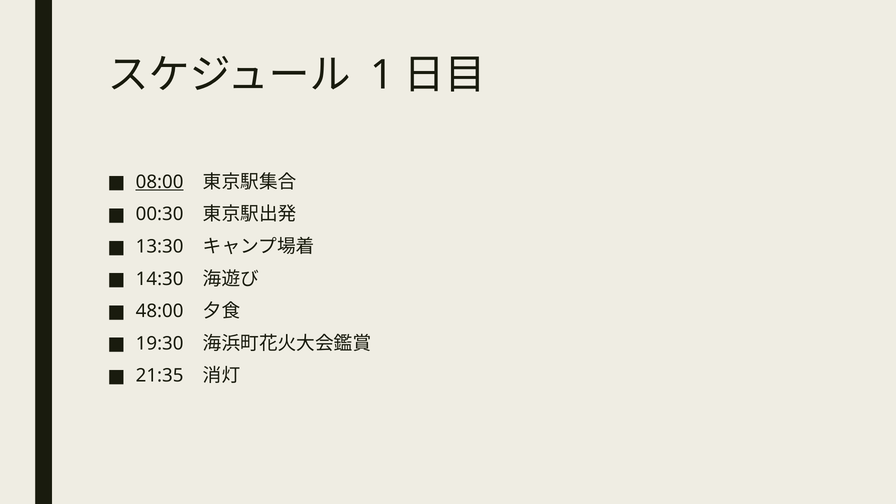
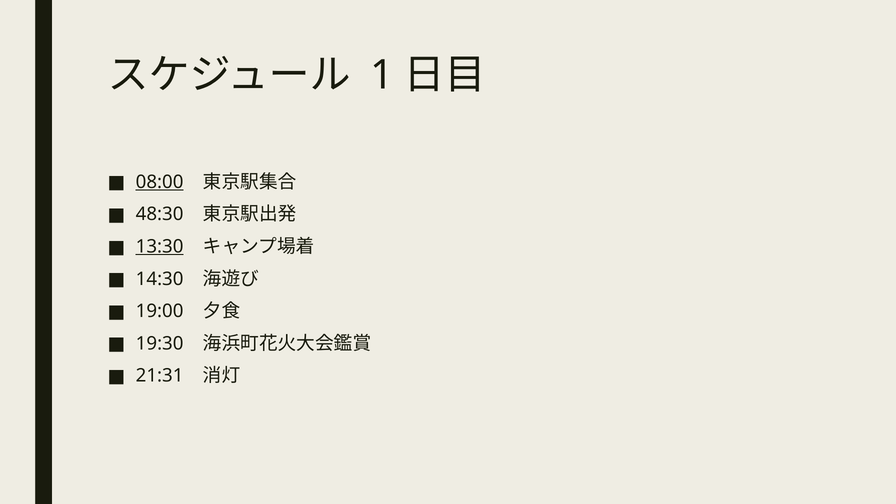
00:30: 00:30 -> 48:30
13:30 underline: none -> present
48:00: 48:00 -> 19:00
21:35: 21:35 -> 21:31
